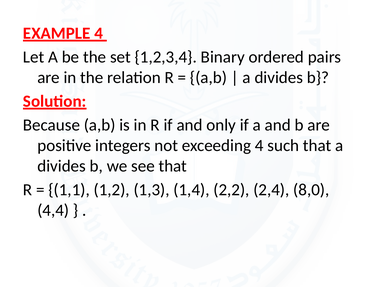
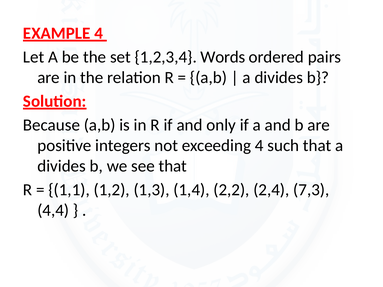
Binary: Binary -> Words
8,0: 8,0 -> 7,3
